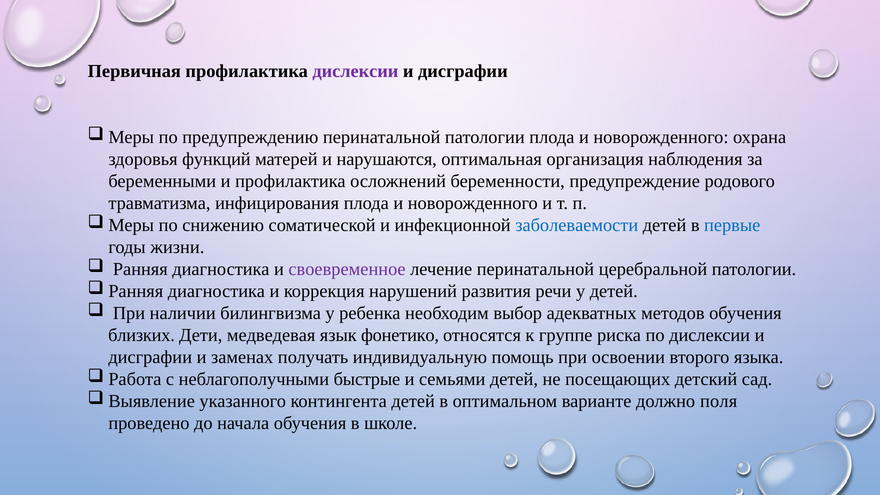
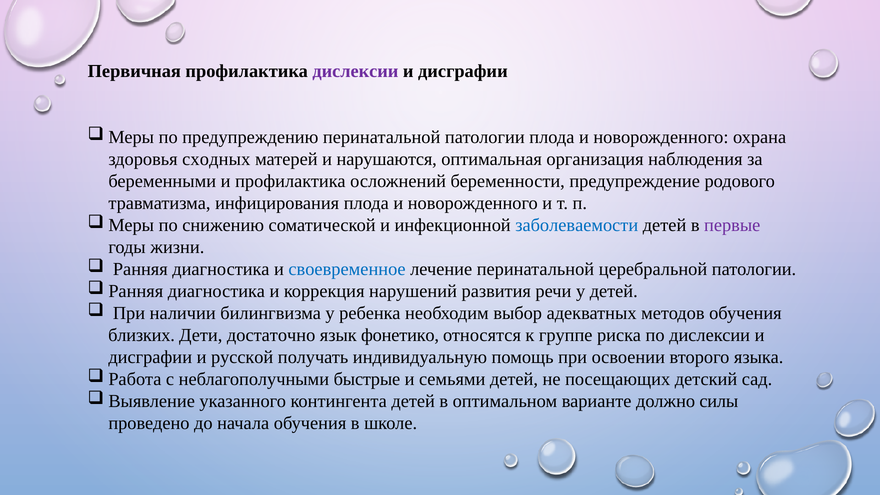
функций: функций -> сходных
первые colour: blue -> purple
своевременное colour: purple -> blue
медведевая: медведевая -> достаточно
заменах: заменах -> русской
поля: поля -> силы
